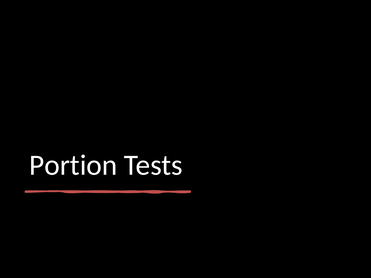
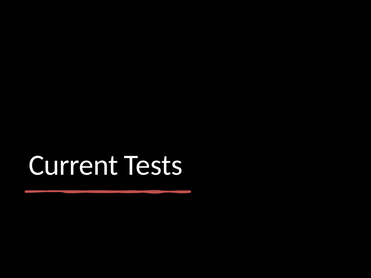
Portion: Portion -> Current
